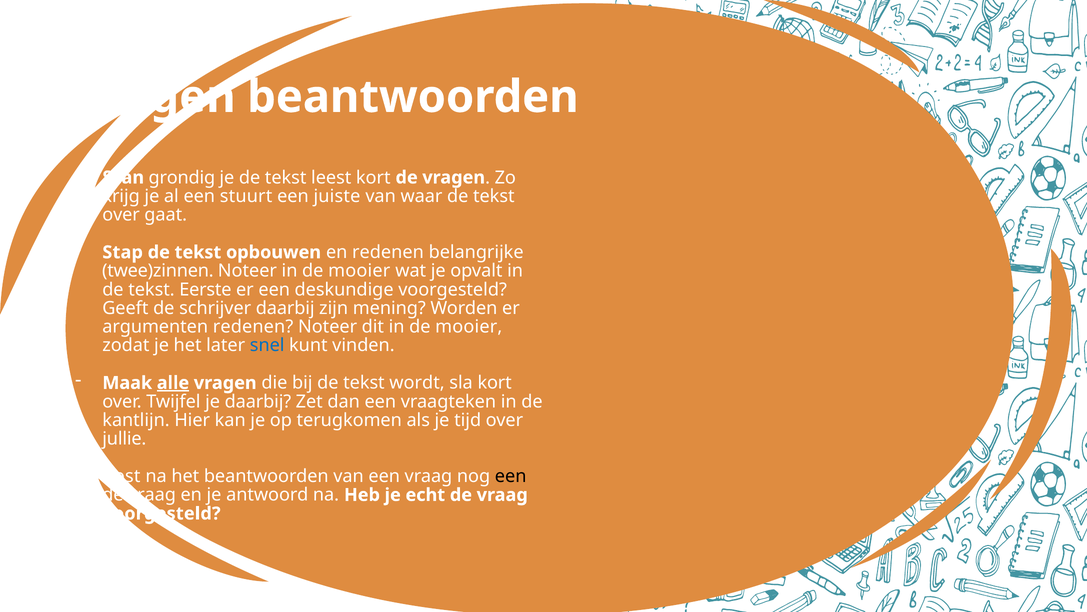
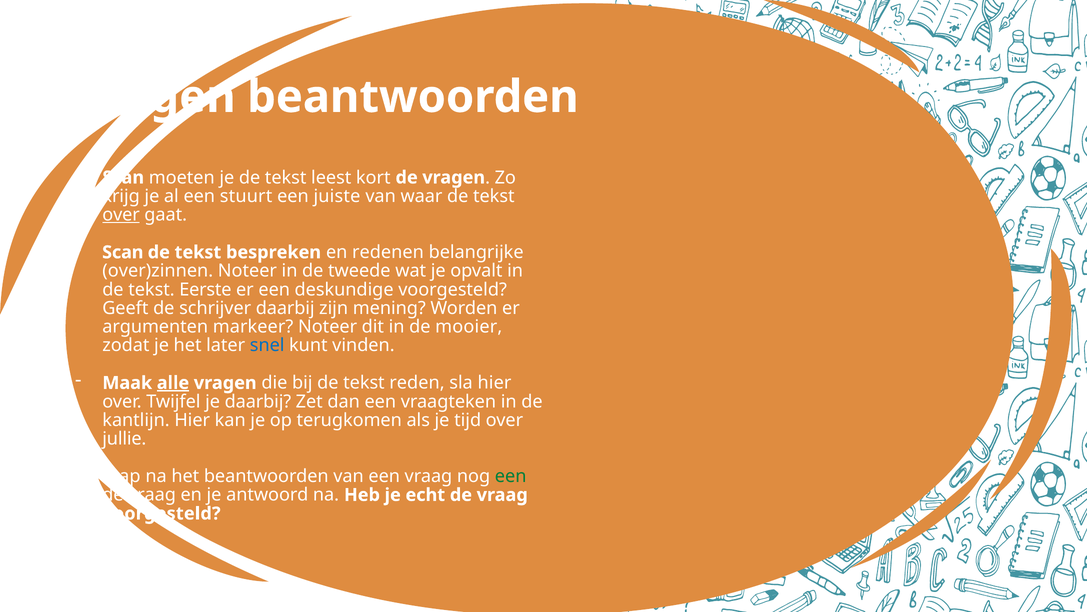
grondig: grondig -> moeten
over at (121, 215) underline: none -> present
Stap at (123, 252): Stap -> Scan
opbouwen: opbouwen -> bespreken
twee)zinnen: twee)zinnen -> over)zinnen
Noteer in de mooier: mooier -> tweede
argumenten redenen: redenen -> markeer
wordt: wordt -> reden
sla kort: kort -> hier
Kost: Kost -> Stap
een at (511, 476) colour: black -> green
